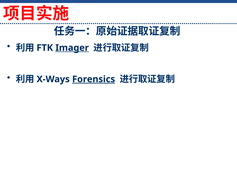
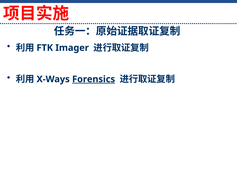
Imager underline: present -> none
